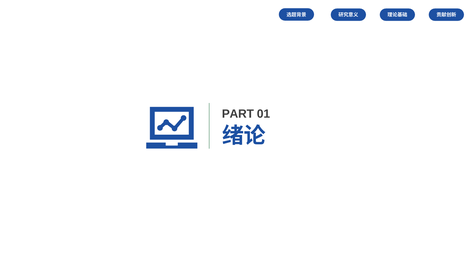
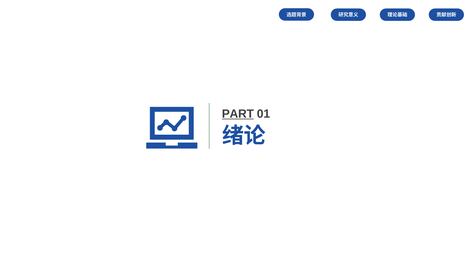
PART underline: none -> present
